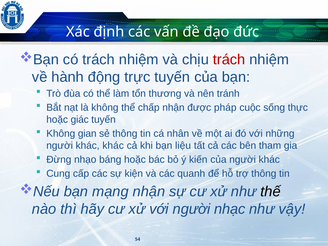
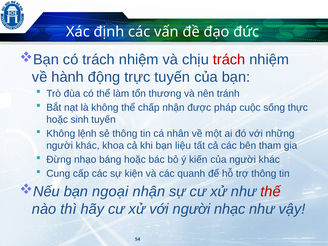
giác: giác -> sinh
gian: gian -> lệnh
khác khác: khác -> khoa
mạng: mạng -> ngoại
thế colour: black -> red
